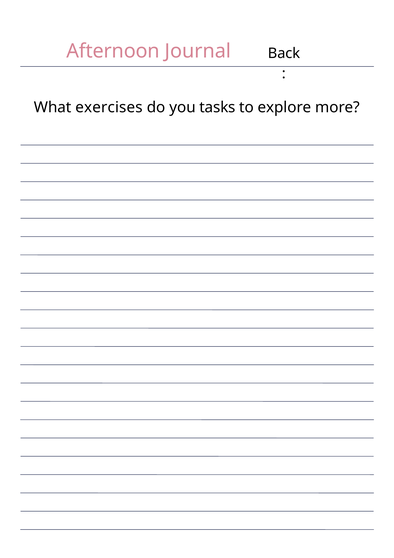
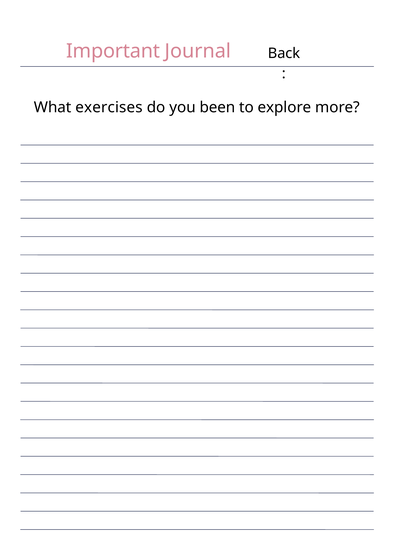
Afternoon: Afternoon -> Important
tasks: tasks -> been
